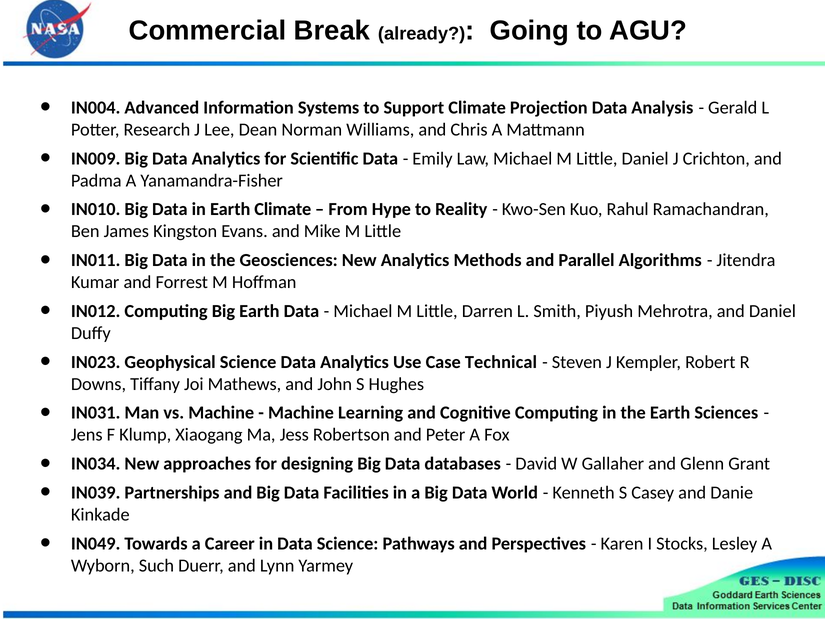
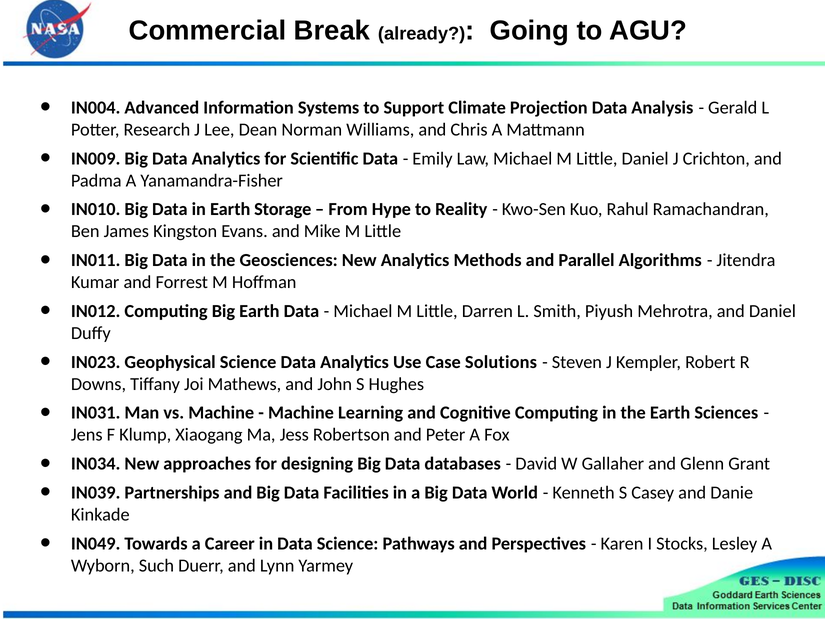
Earth Climate: Climate -> Storage
Technical: Technical -> Solutions
